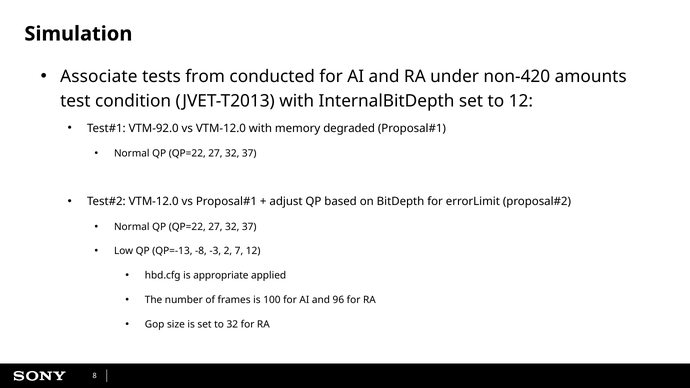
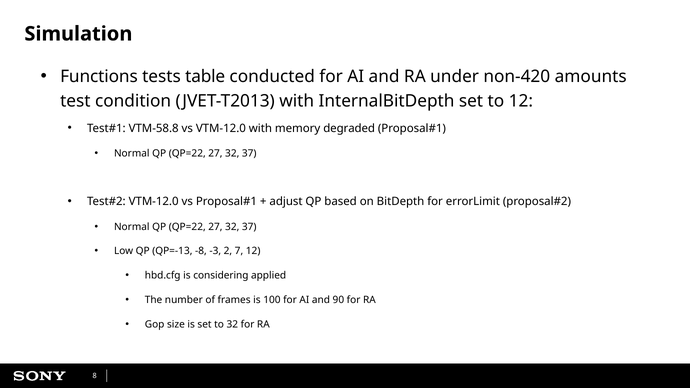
Associate: Associate -> Functions
from: from -> table
VTM-92.0: VTM-92.0 -> VTM-58.8
appropriate: appropriate -> considering
96: 96 -> 90
